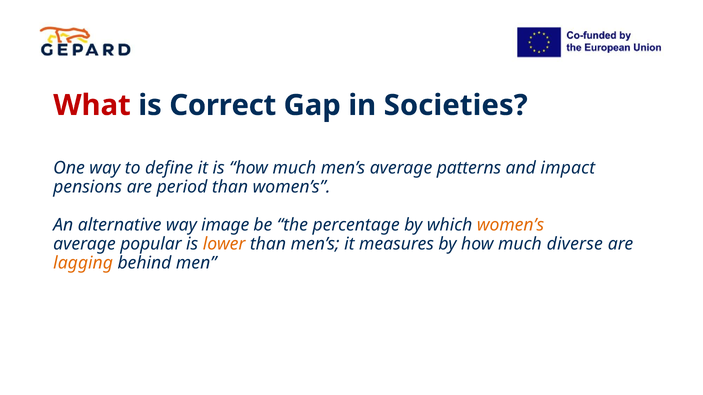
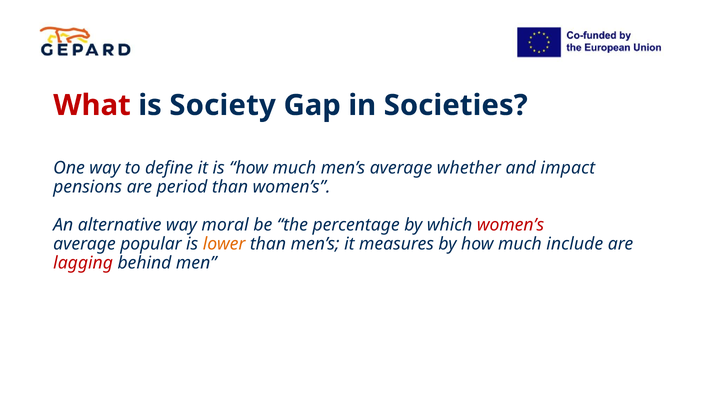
Correct: Correct -> Society
patterns: patterns -> whether
image: image -> moral
women’s at (511, 225) colour: orange -> red
diverse: diverse -> include
lagging colour: orange -> red
